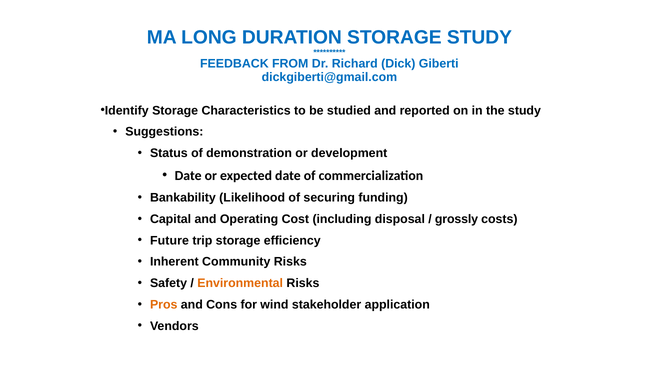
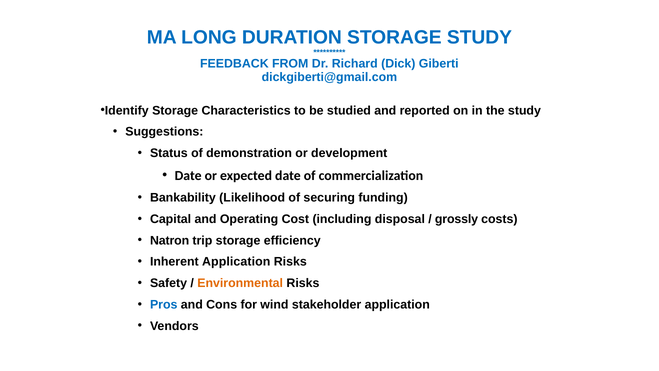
Future: Future -> Natron
Inherent Community: Community -> Application
Pros colour: orange -> blue
